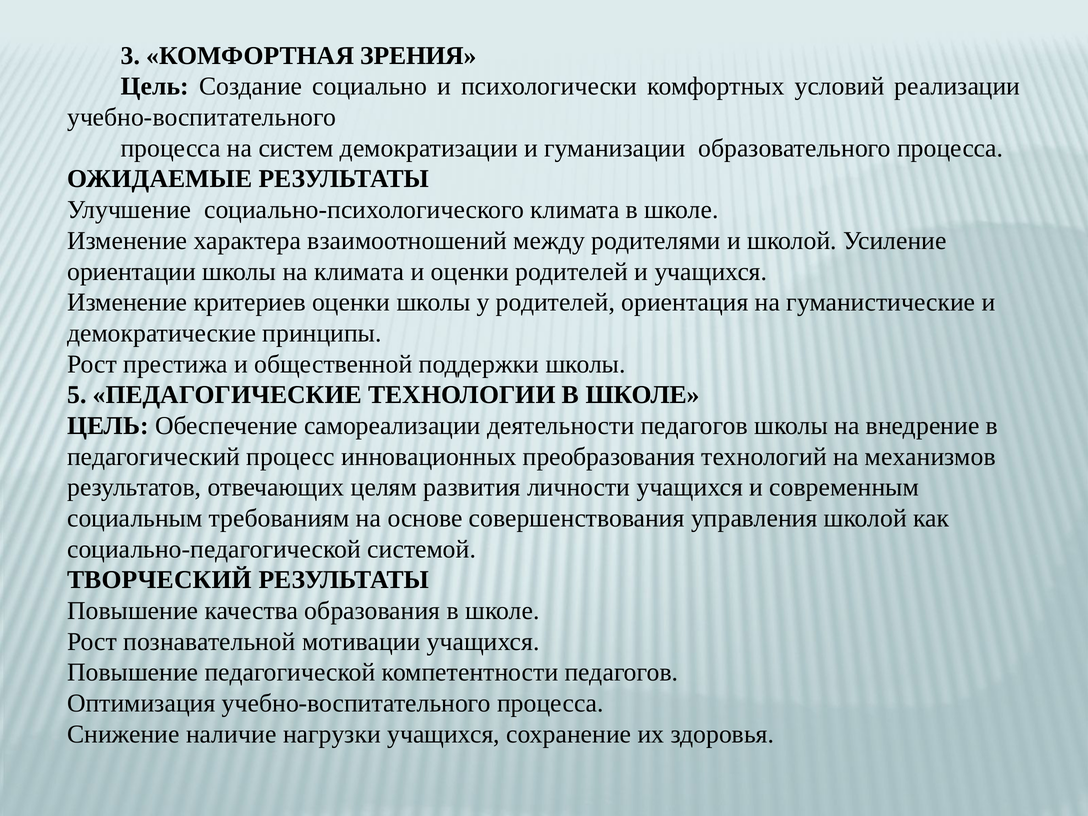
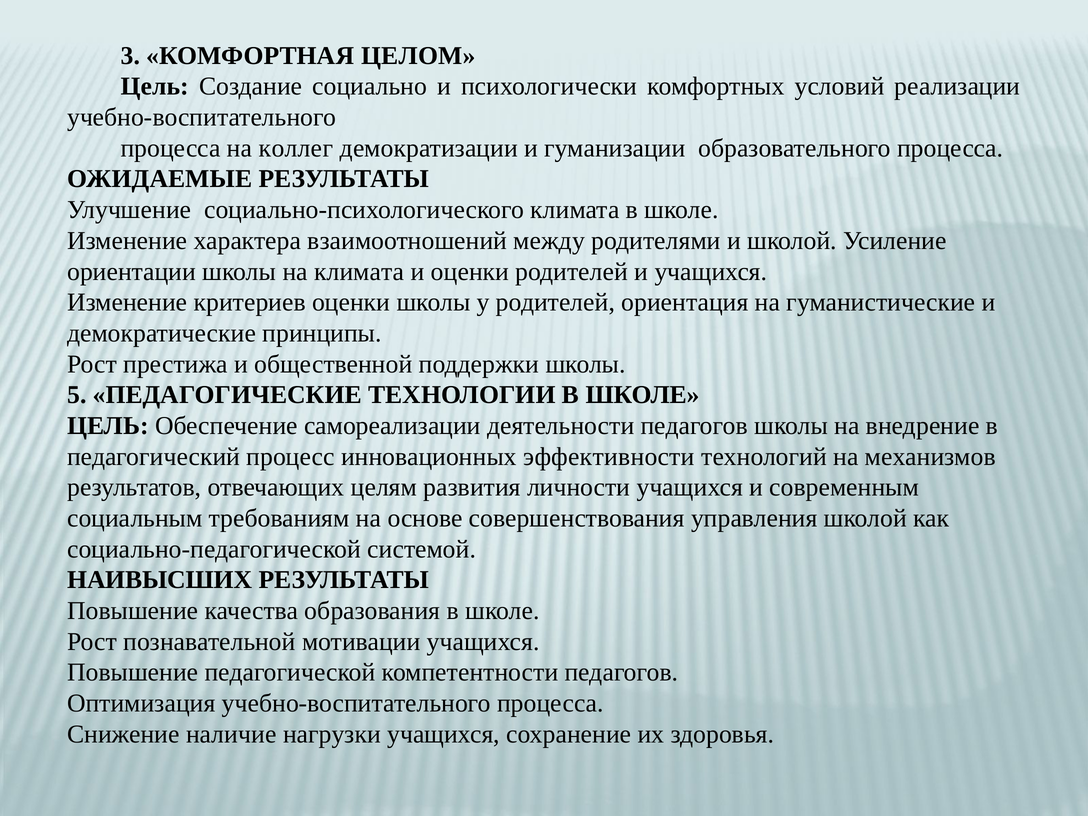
ЗРЕНИЯ: ЗРЕНИЯ -> ЦЕЛОМ
систем: систем -> коллег
преобразования: преобразования -> эффективности
ТВОРЧЕСКИЙ: ТВОРЧЕСКИЙ -> НАИВЫСШИХ
